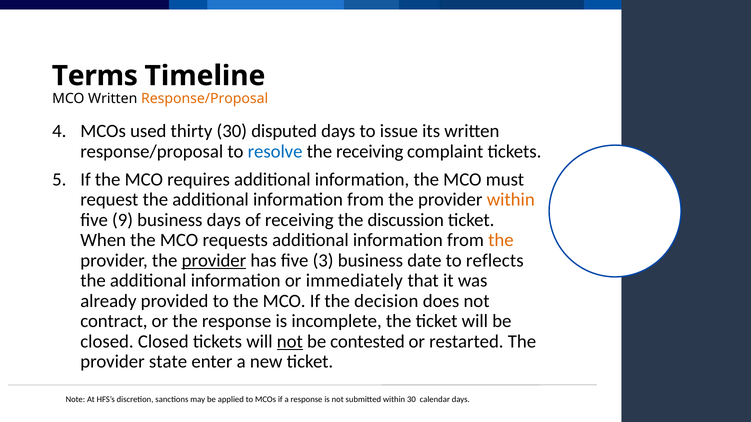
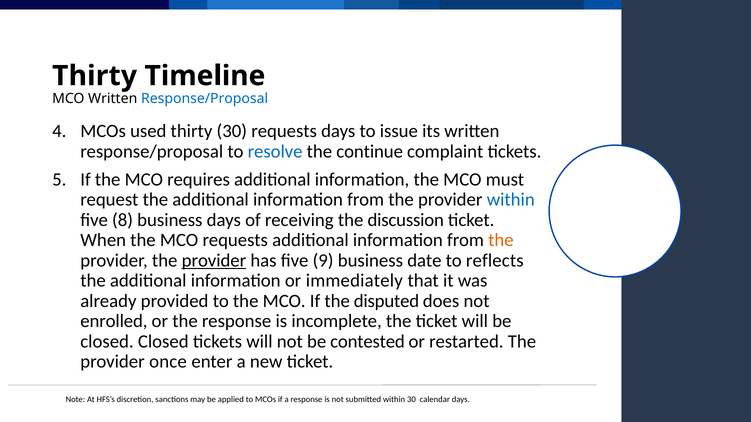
Terms at (95, 76): Terms -> Thirty
Response/Proposal at (205, 99) colour: orange -> blue
30 disputed: disputed -> requests
the receiving: receiving -> continue
within at (511, 200) colour: orange -> blue
9: 9 -> 8
3: 3 -> 9
decision: decision -> disputed
contract: contract -> enrolled
not at (290, 342) underline: present -> none
state: state -> once
